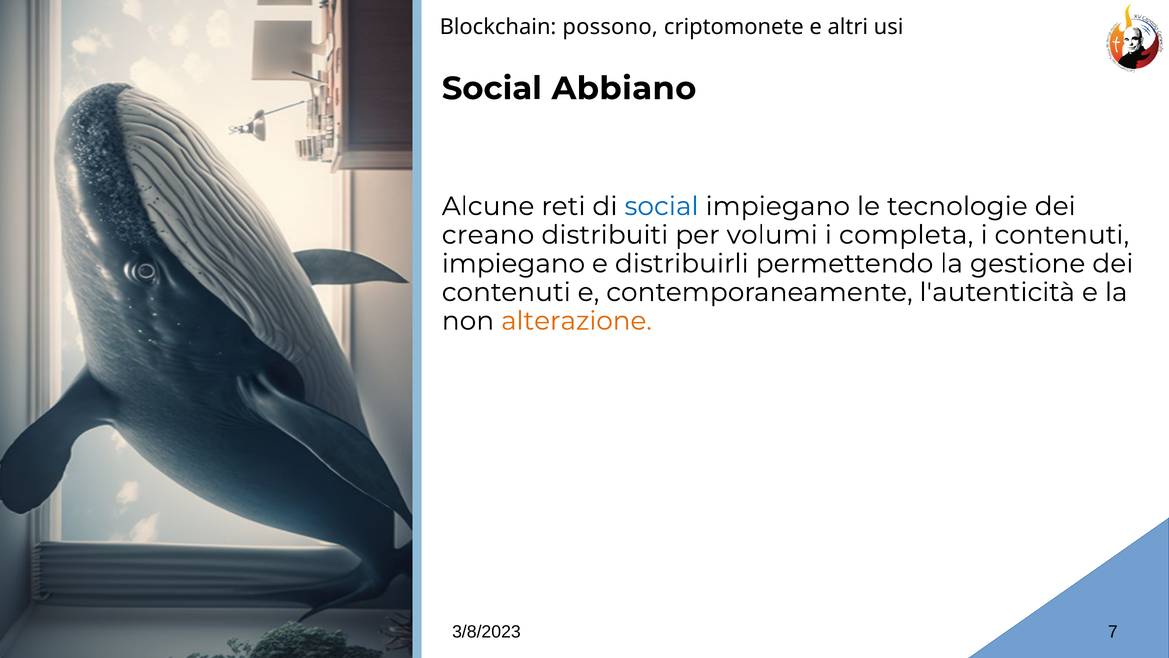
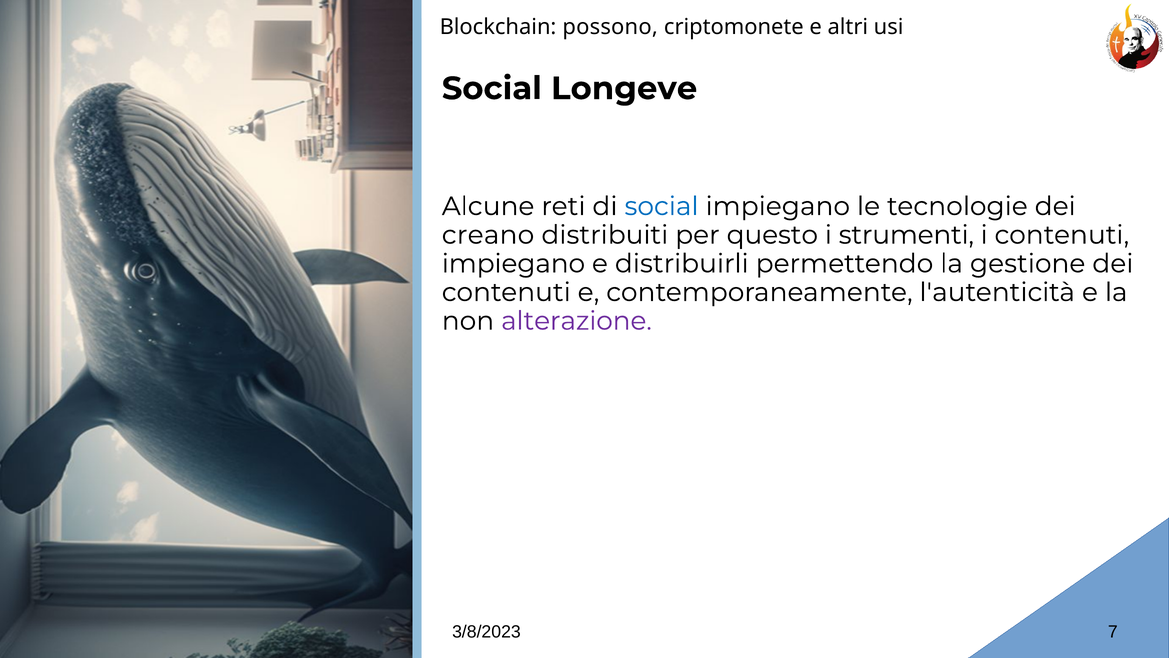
Abbiano: Abbiano -> Longeve
volumi: volumi -> questo
completa: completa -> strumenti
alterazione colour: orange -> purple
